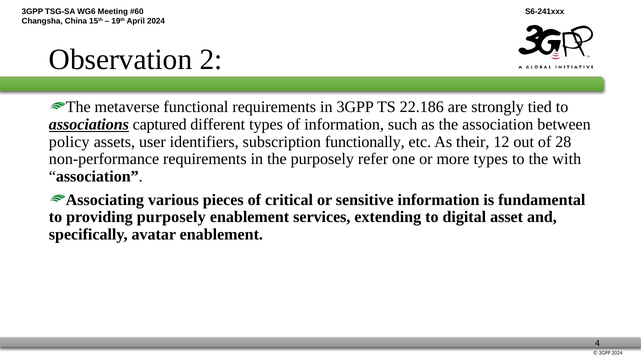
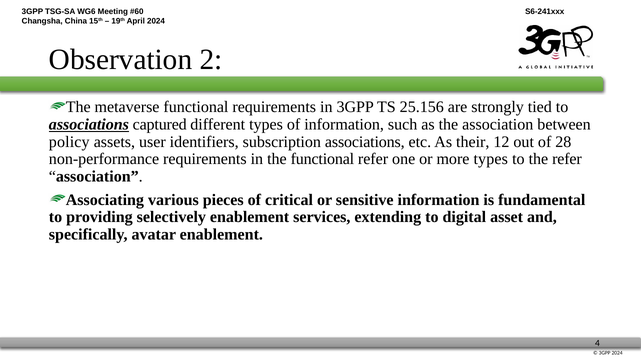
22.186: 22.186 -> 25.156
subscription functionally: functionally -> associations
the purposely: purposely -> functional
the with: with -> refer
providing purposely: purposely -> selectively
